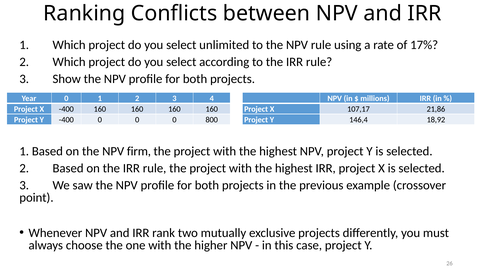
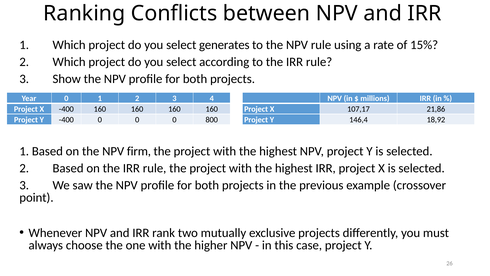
unlimited: unlimited -> generates
17%: 17% -> 15%
